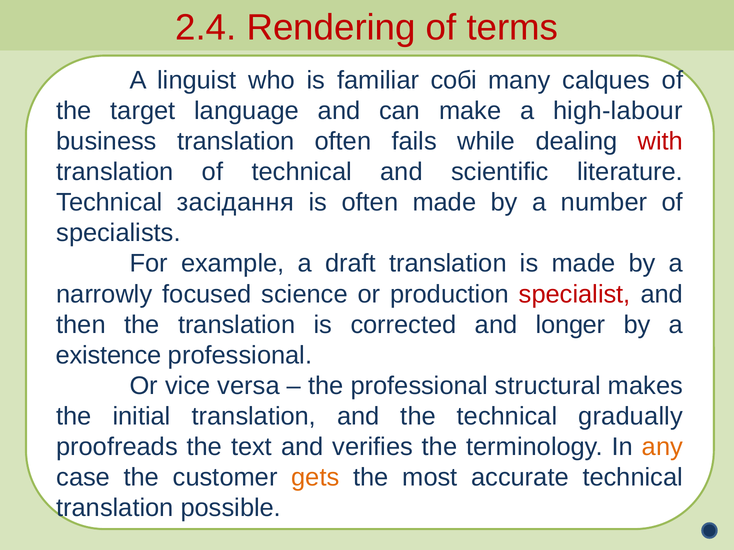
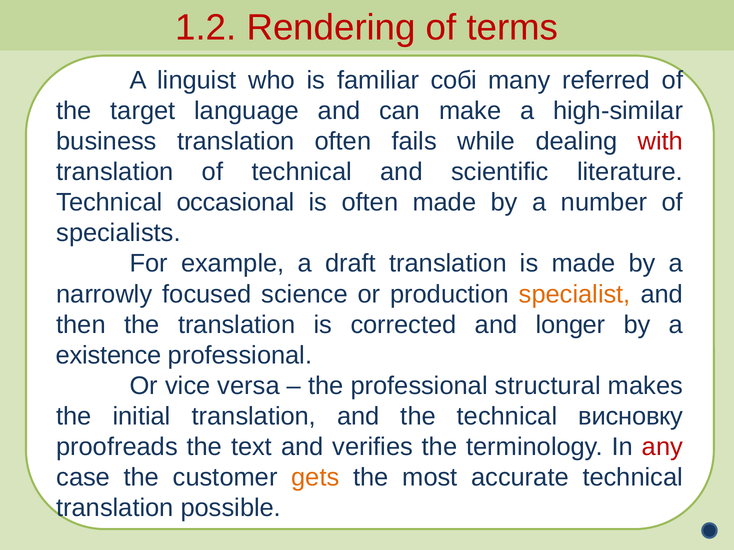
2.4: 2.4 -> 1.2
calques: calques -> referred
high-labour: high-labour -> high-similar
засідання: засідання -> occasional
specialist colour: red -> orange
gradually: gradually -> висновку
any colour: orange -> red
